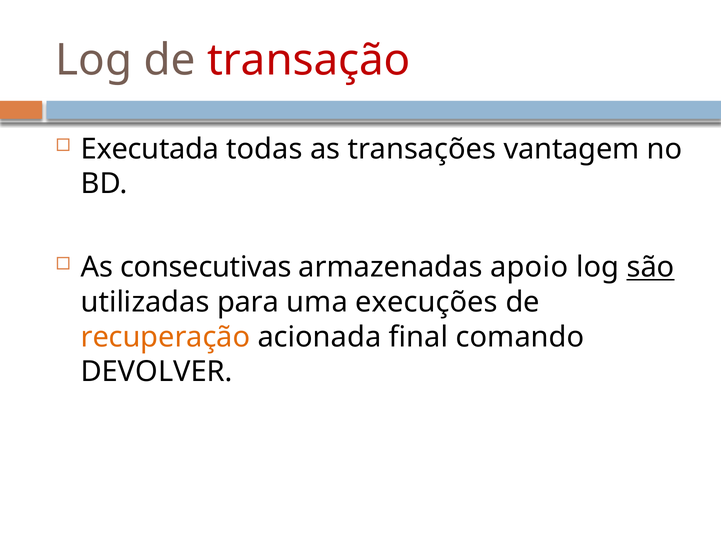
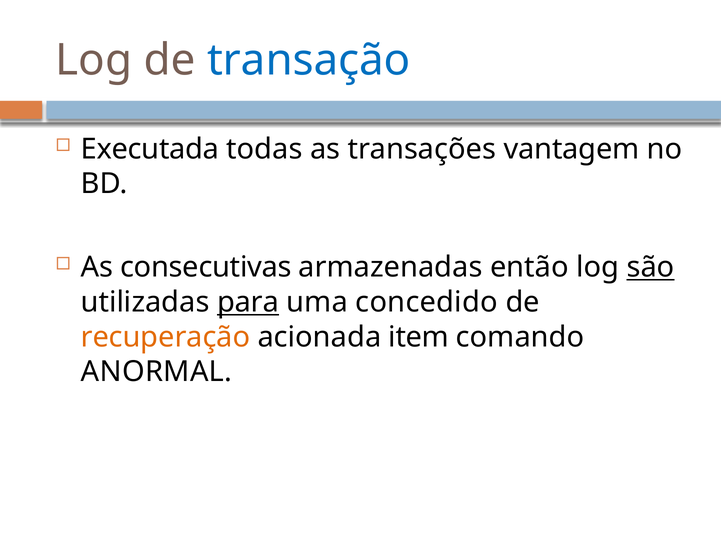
transação colour: red -> blue
apoio: apoio -> então
para underline: none -> present
execuções: execuções -> concedido
final: final -> item
DEVOLVER: DEVOLVER -> ANORMAL
